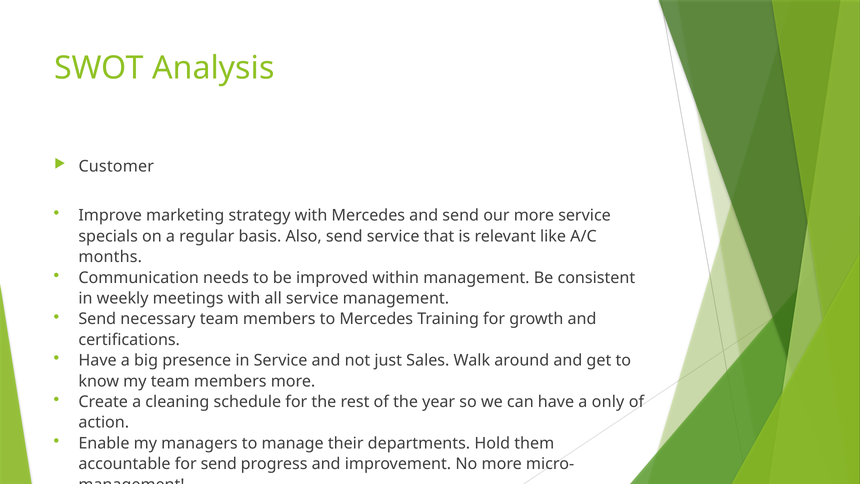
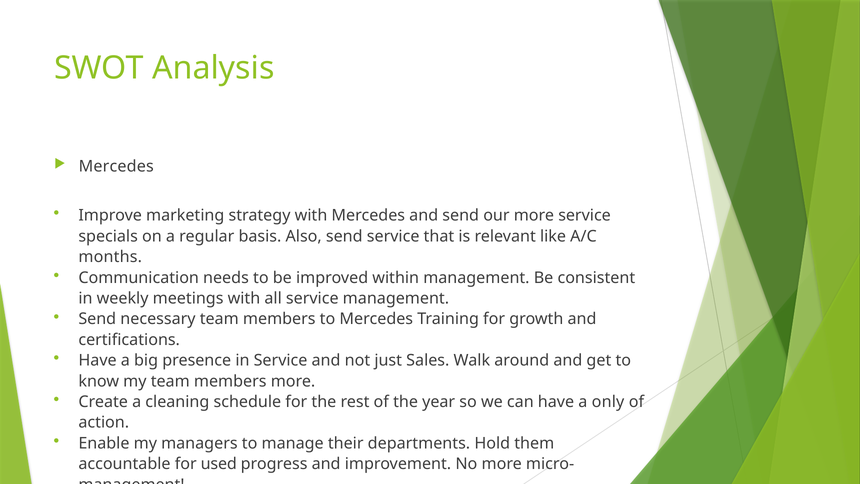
Customer at (116, 166): Customer -> Mercedes
for send: send -> used
